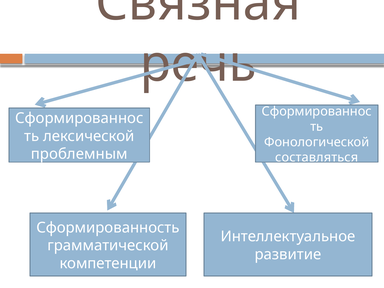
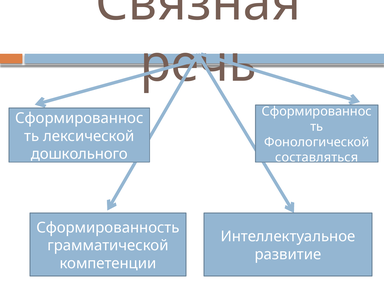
проблемным: проблемным -> дошкольного
